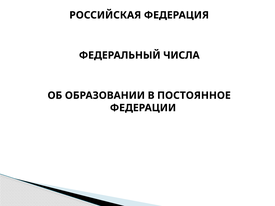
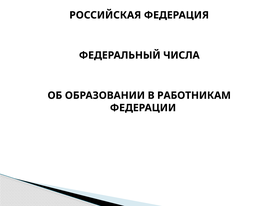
ПОСТОЯННОЕ: ПОСТОЯННОЕ -> РАБОТНИКАМ
